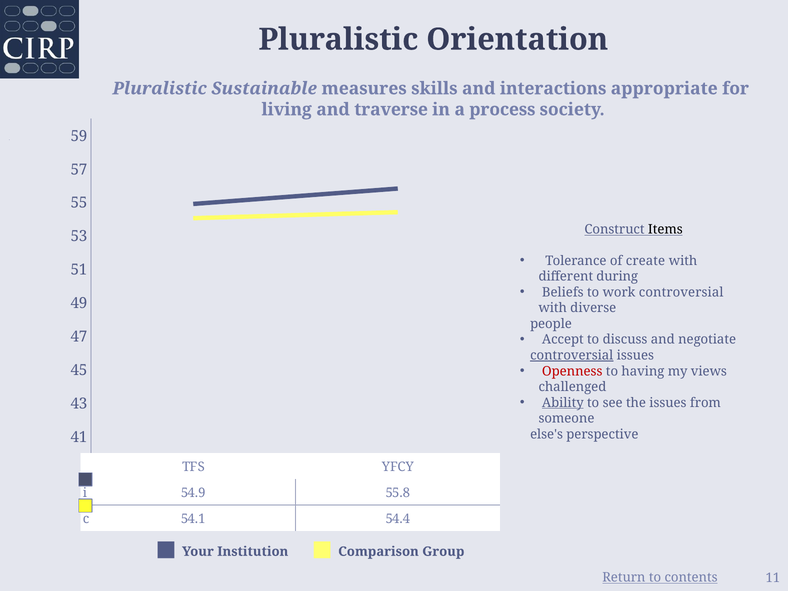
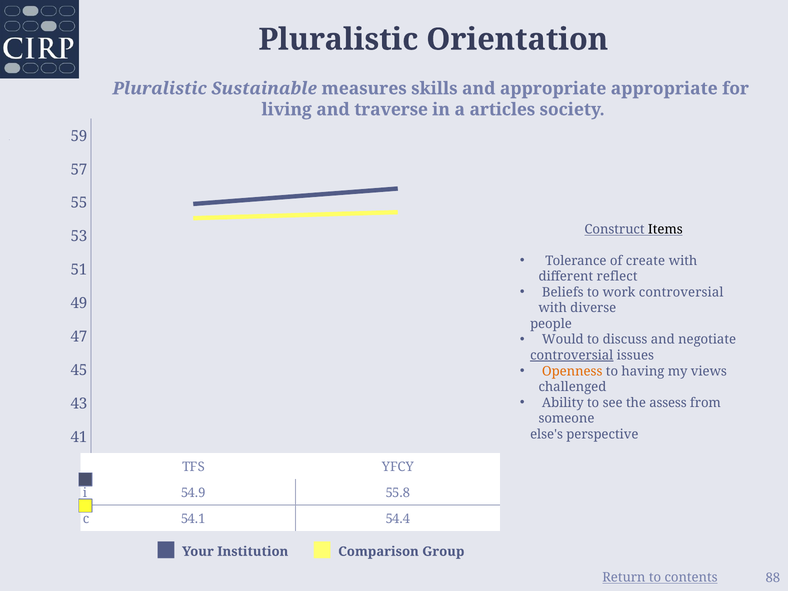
and interactions: interactions -> appropriate
process: process -> articles
during: during -> reflect
Accept: Accept -> Would
Openness colour: red -> orange
Ability underline: present -> none
the issues: issues -> assess
11: 11 -> 88
